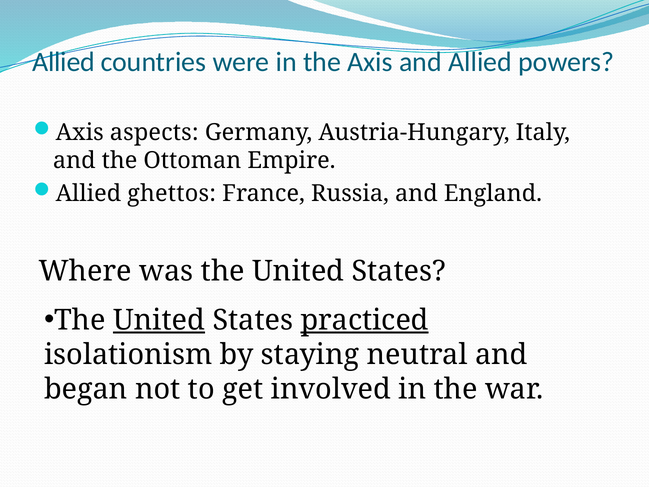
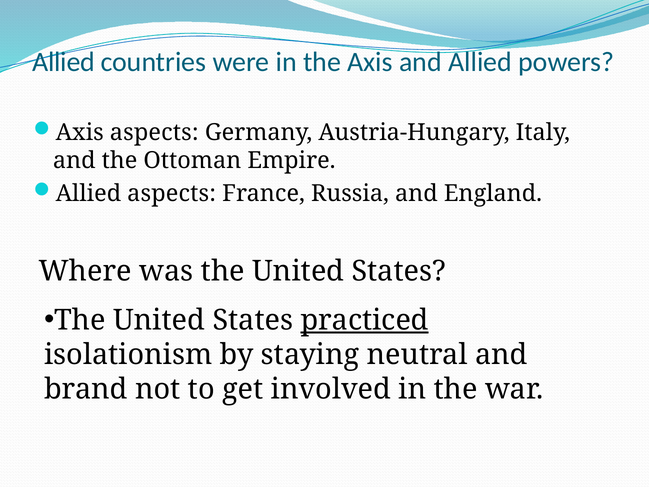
Allied ghettos: ghettos -> aspects
United at (159, 320) underline: present -> none
began: began -> brand
